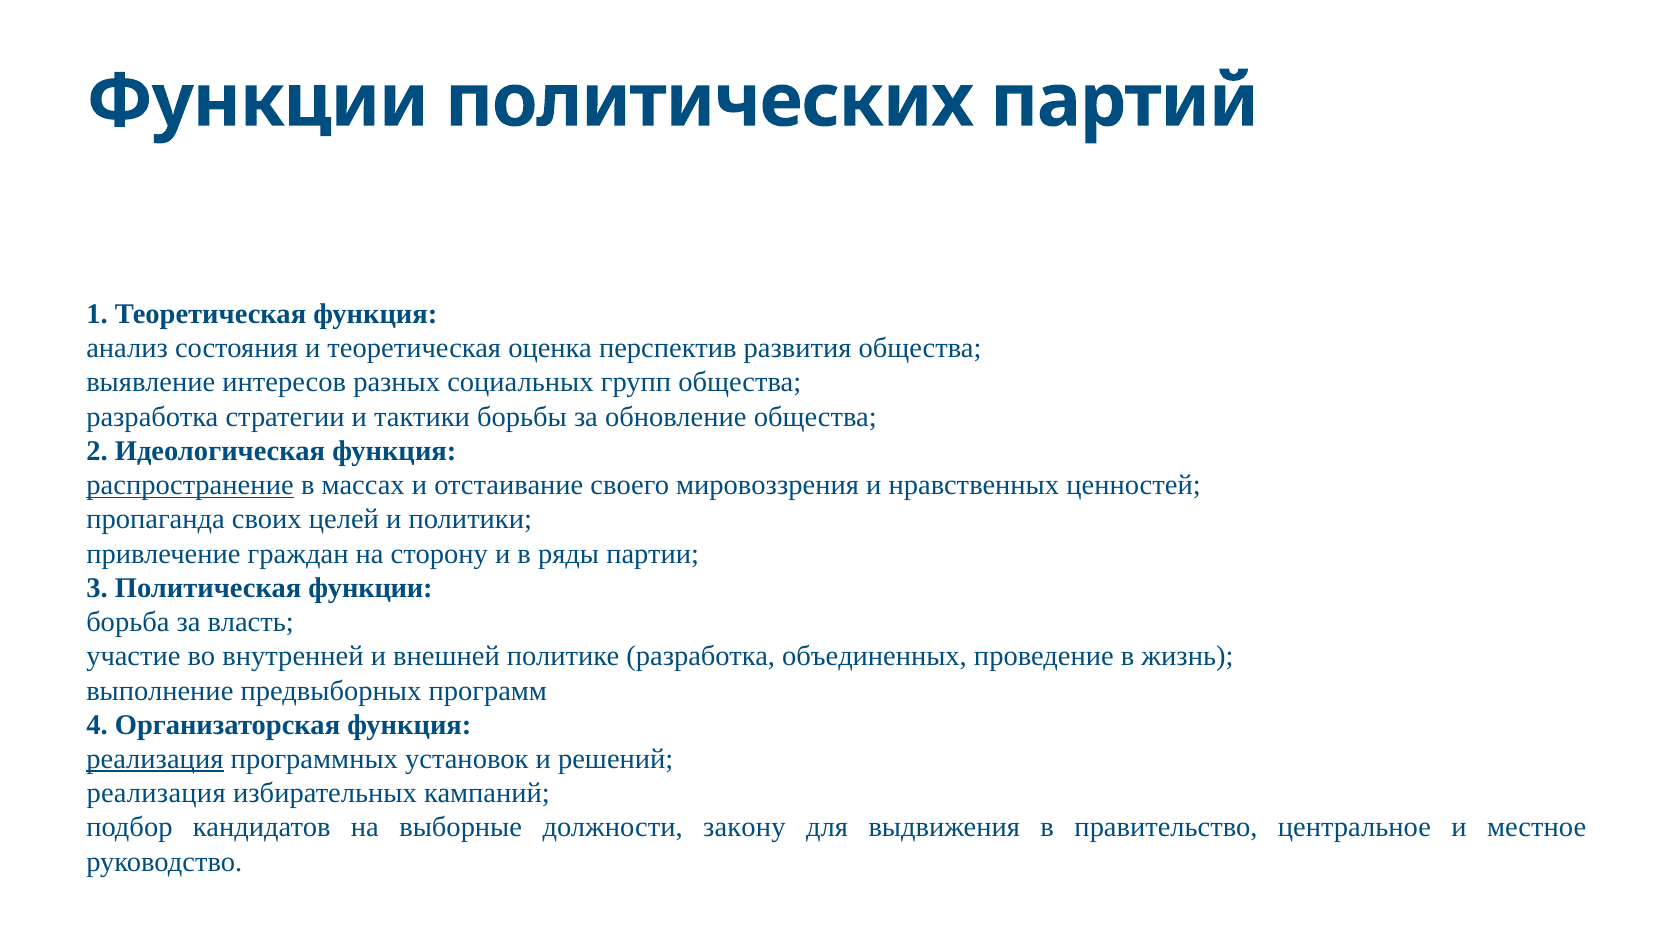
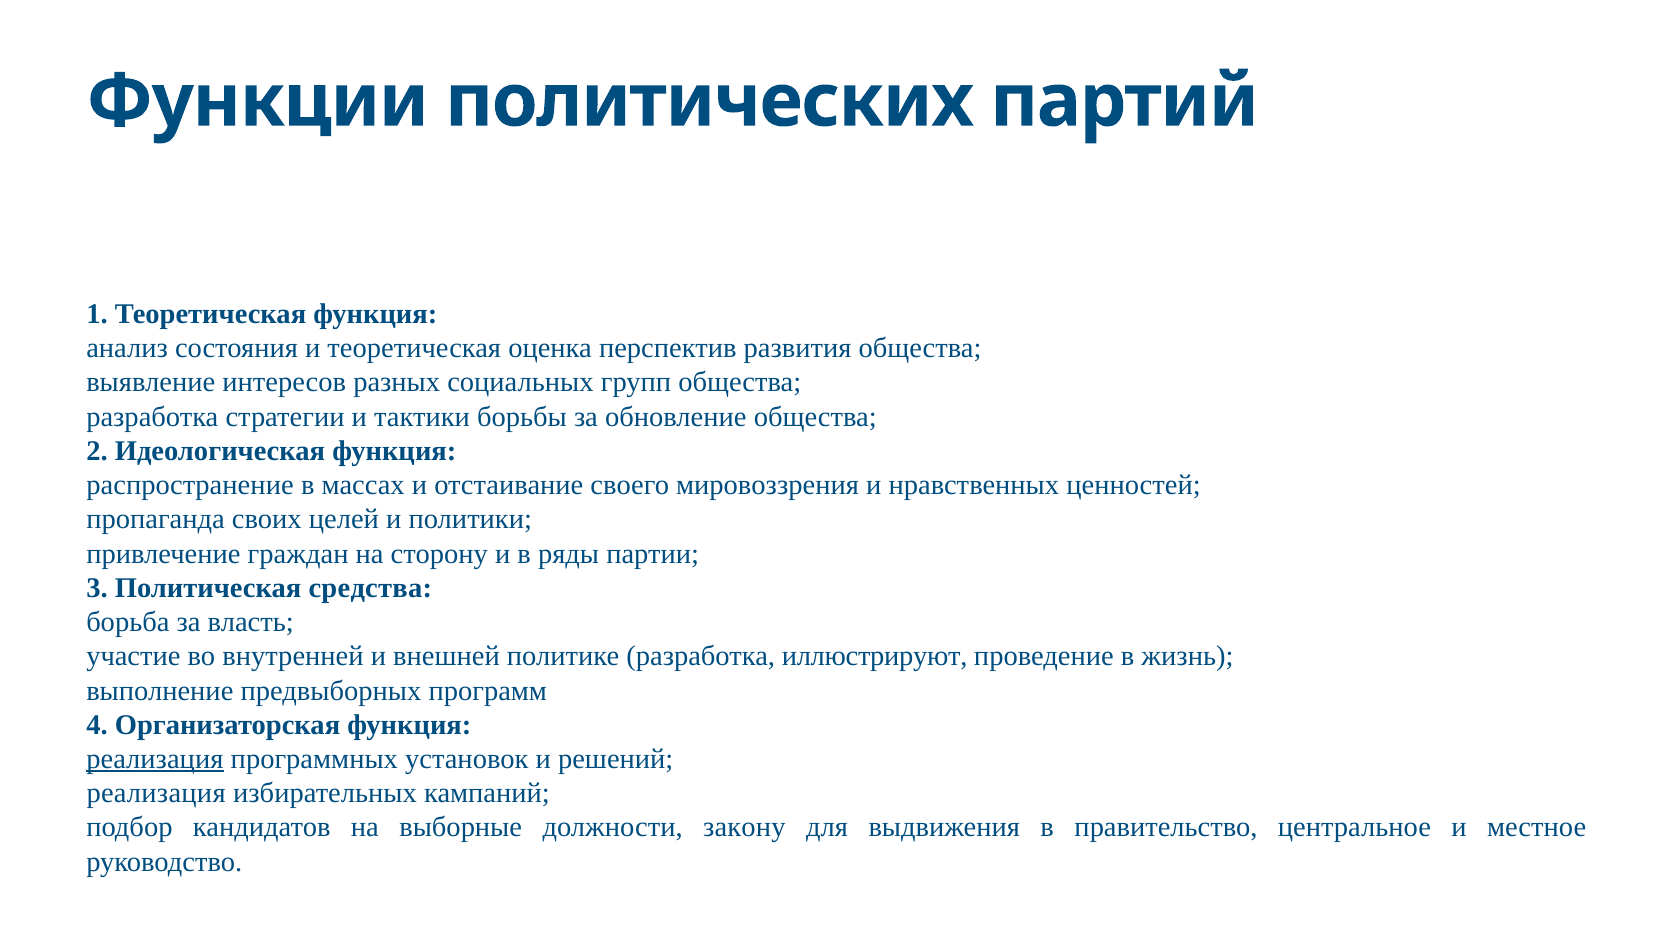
распространение underline: present -> none
Политическая функции: функции -> средства
объединенных: объединенных -> иллюстрируют
